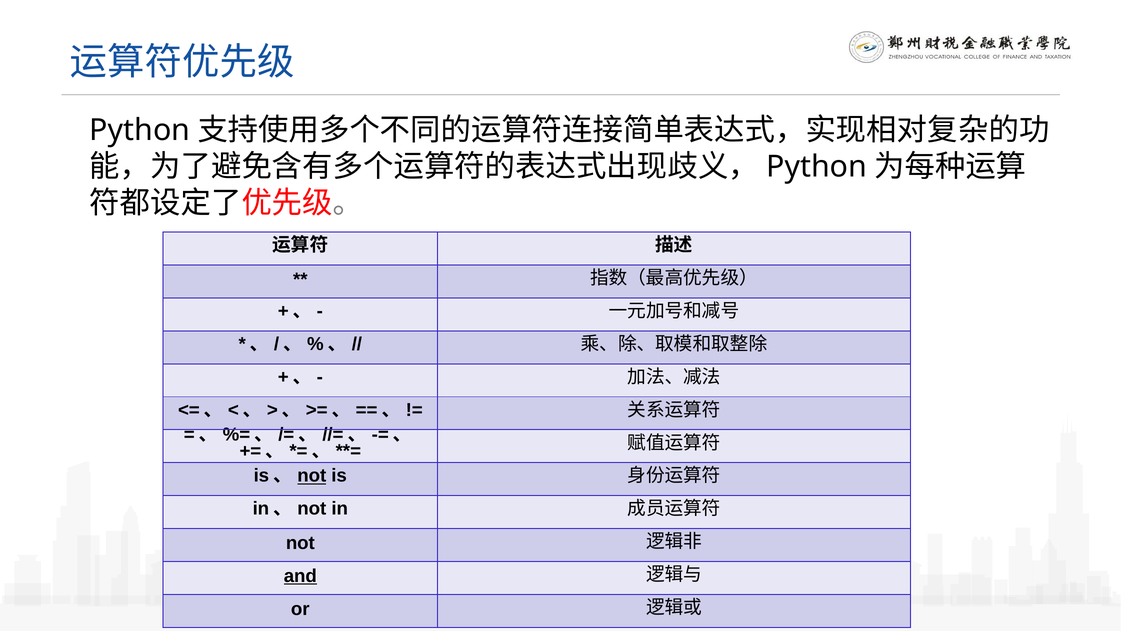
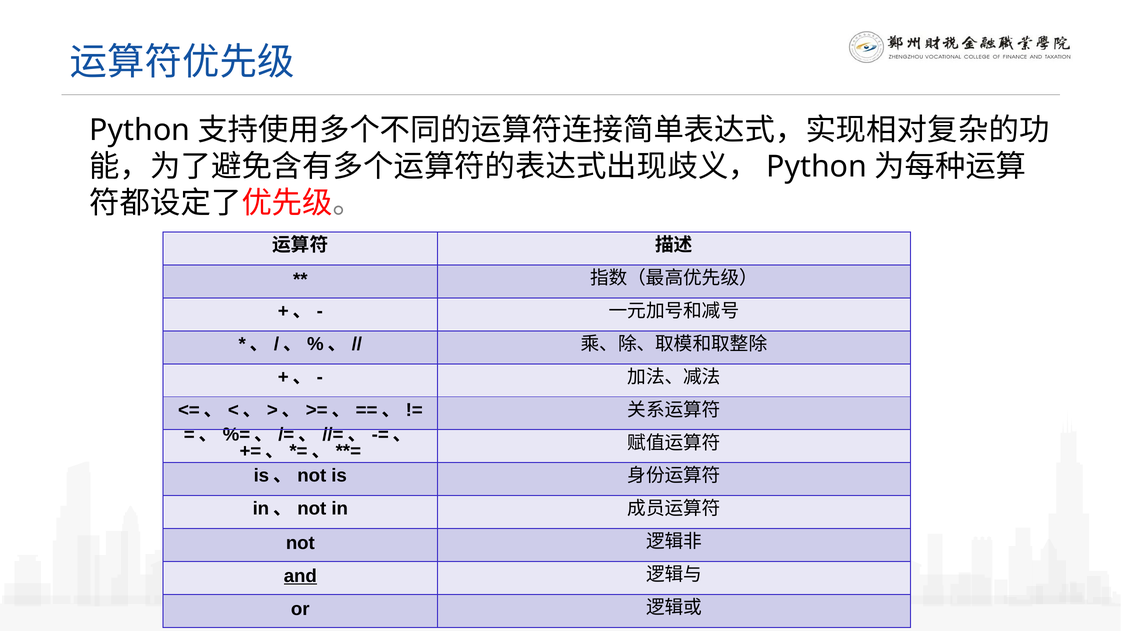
not at (312, 476) underline: present -> none
